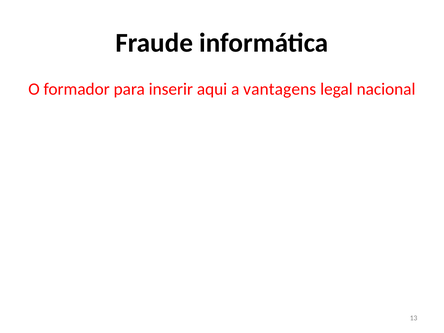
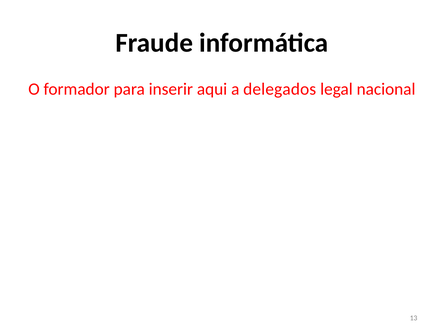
vantagens: vantagens -> delegados
